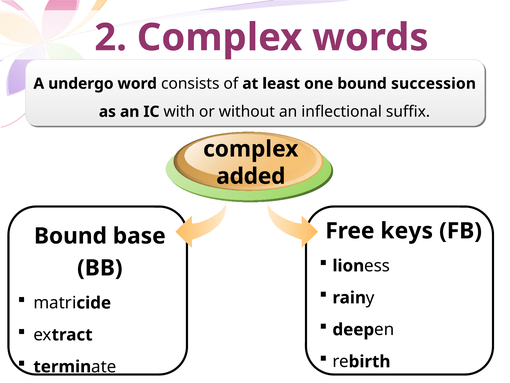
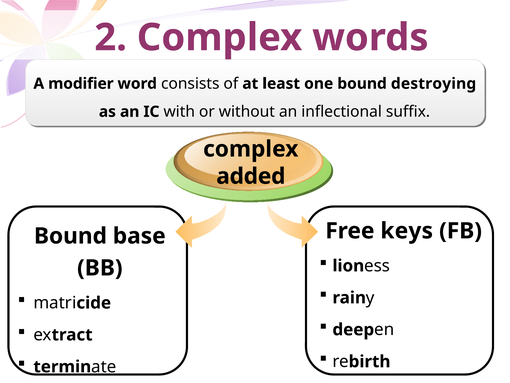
undergo: undergo -> modifier
succession: succession -> destroying
